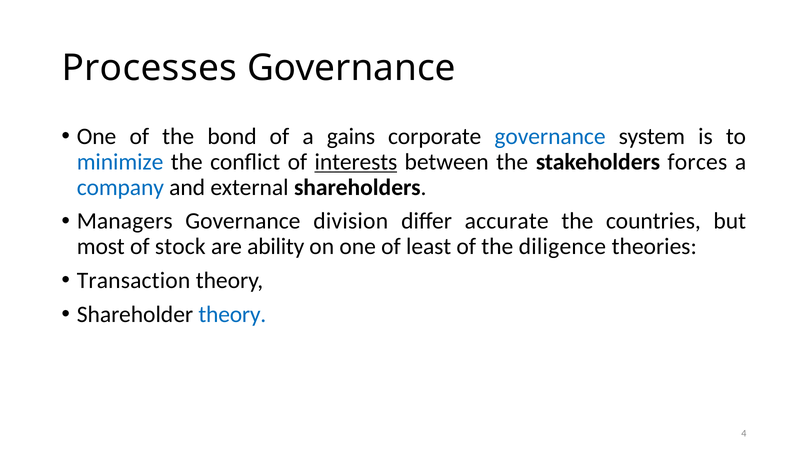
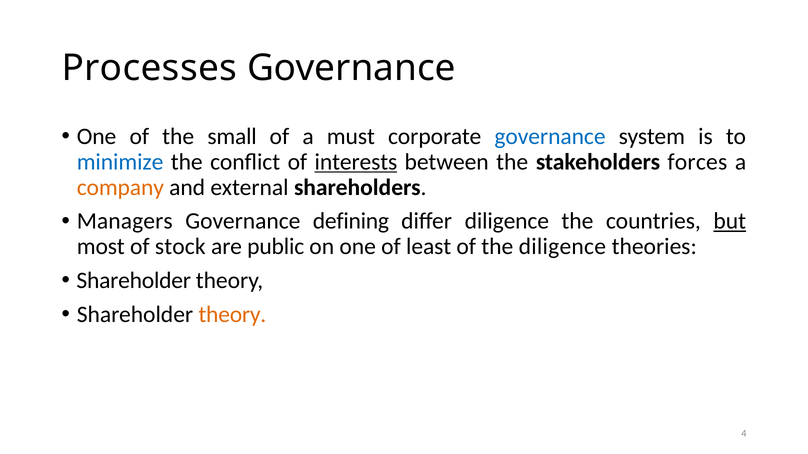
bond: bond -> small
gains: gains -> must
company colour: blue -> orange
division: division -> defining
differ accurate: accurate -> diligence
but underline: none -> present
ability: ability -> public
Transaction at (134, 281): Transaction -> Shareholder
theory at (232, 315) colour: blue -> orange
